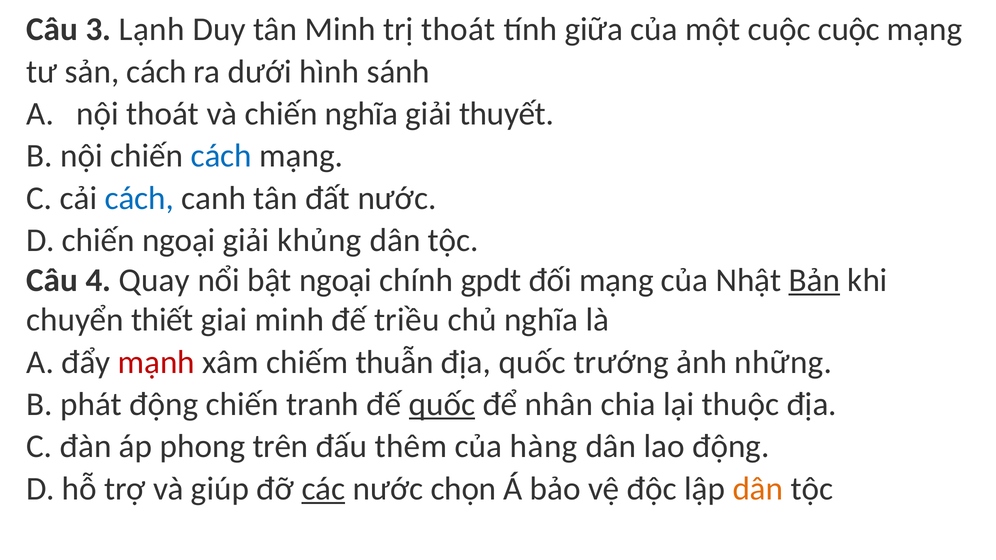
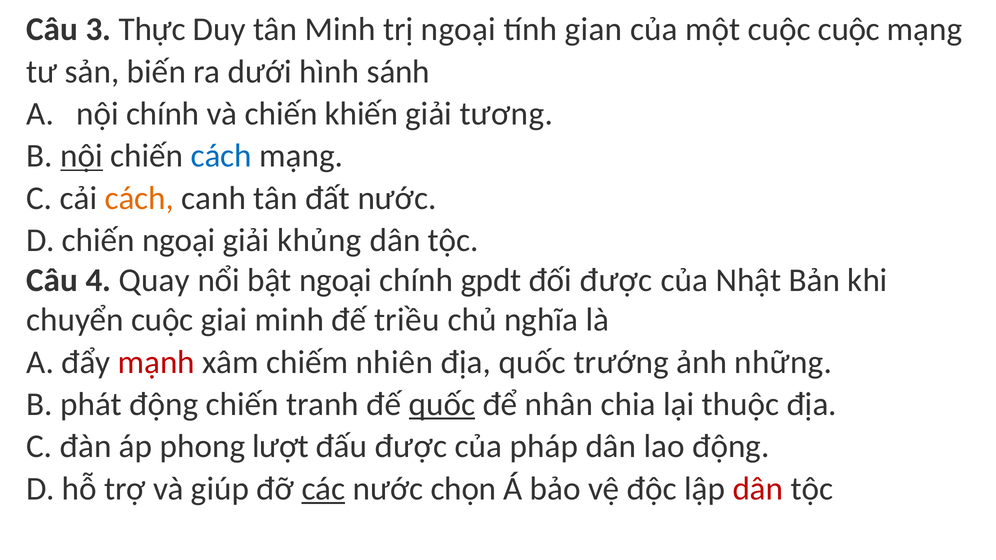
Lạnh: Lạnh -> Thực
trị thoát: thoát -> ngoại
giữa: giữa -> gian
sản cách: cách -> biến
nội thoát: thoát -> chính
chiến nghĩa: nghĩa -> khiến
thuyết: thuyết -> tương
nội at (82, 156) underline: none -> present
cách at (139, 198) colour: blue -> orange
đối mạng: mạng -> được
Bản underline: present -> none
chuyển thiết: thiết -> cuộc
thuẫn: thuẫn -> nhiên
trên: trên -> lượt
đấu thêm: thêm -> được
hàng: hàng -> pháp
dân at (758, 489) colour: orange -> red
